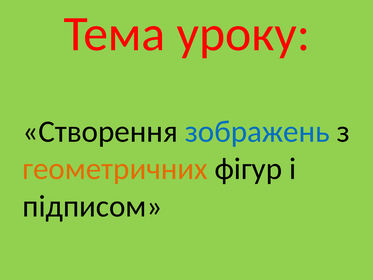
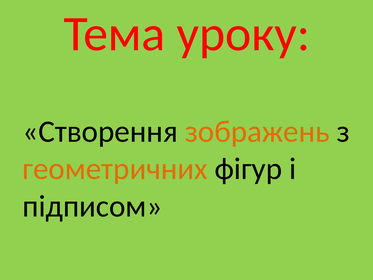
зображень colour: blue -> orange
